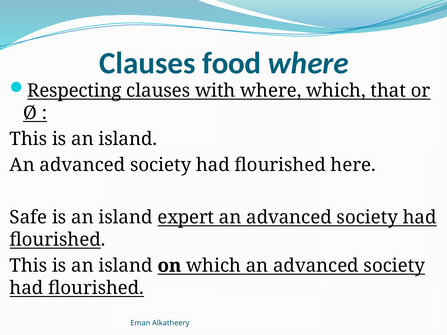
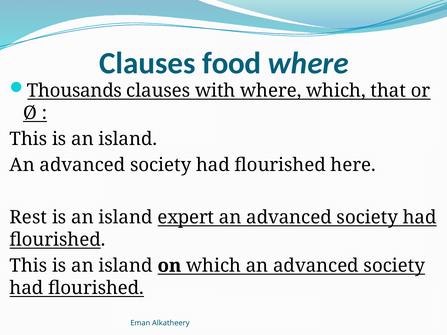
Respecting: Respecting -> Thousands
Safe: Safe -> Rest
